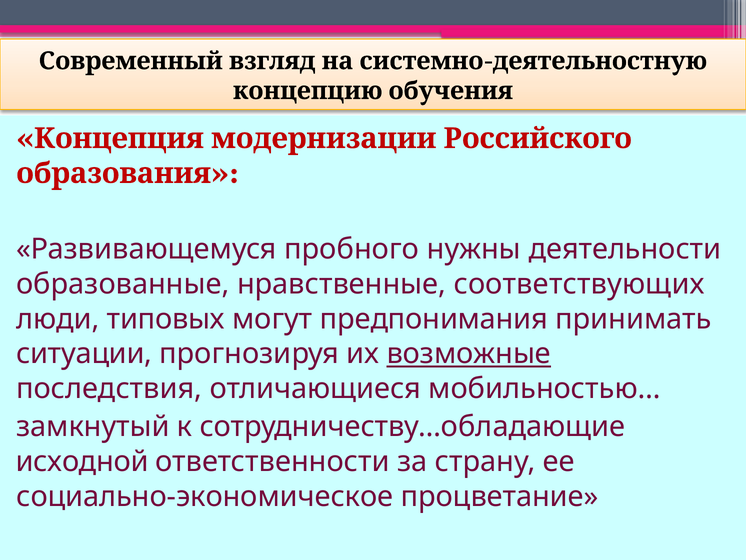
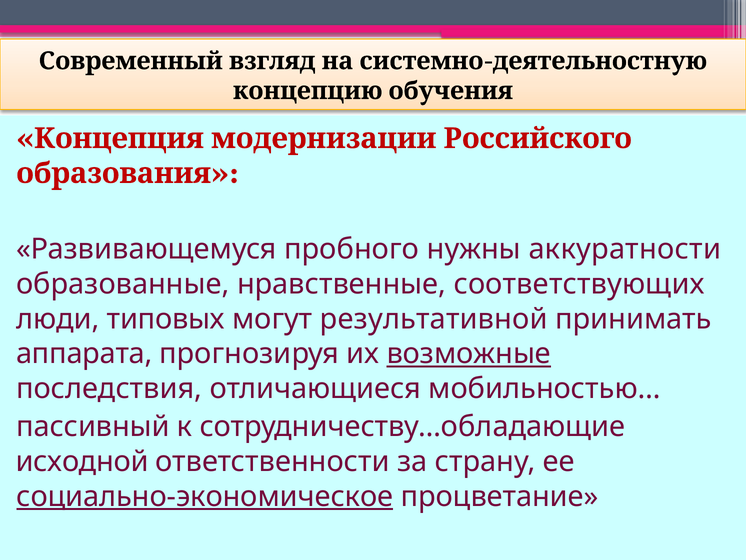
деятельности: деятельности -> аккуратности
предпонимания: предпонимания -> результативной
ситуации: ситуации -> аппарата
замкнутый: замкнутый -> пассивный
социально-экономическое underline: none -> present
